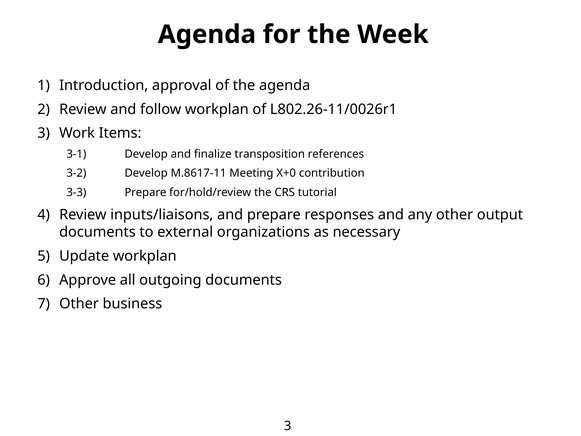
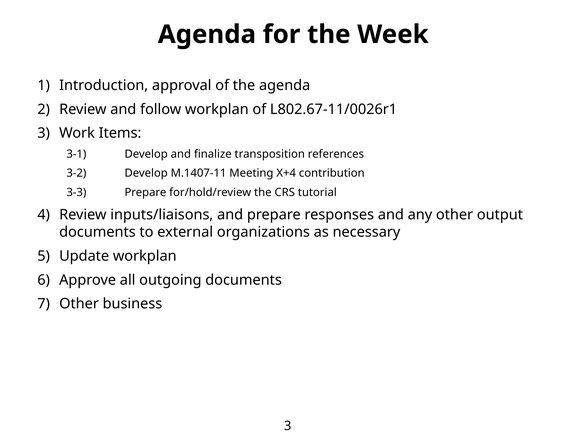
L802.26-11/0026r1: L802.26-11/0026r1 -> L802.67-11/0026r1
M.8617-11: M.8617-11 -> M.1407-11
X+0: X+0 -> X+4
